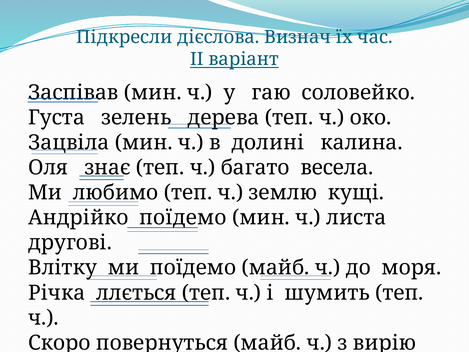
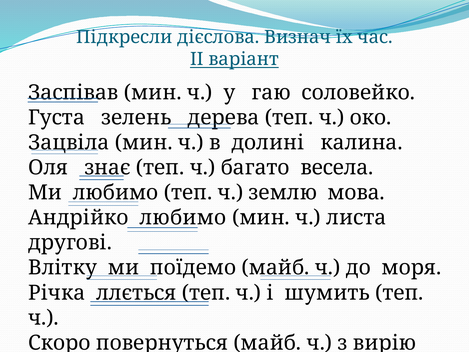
кущі: кущі -> мова
Андрійко поїдемо: поїдемо -> любимо
